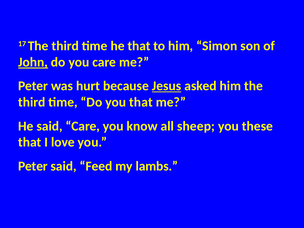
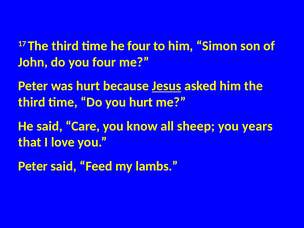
he that: that -> four
John underline: present -> none
you care: care -> four
you that: that -> hurt
these: these -> years
